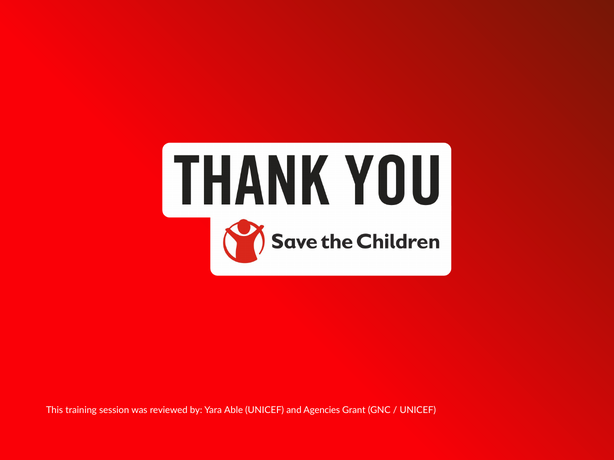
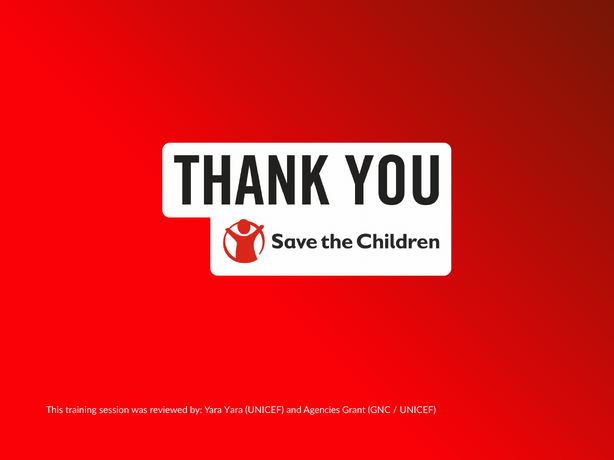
Yara Able: Able -> Yara
